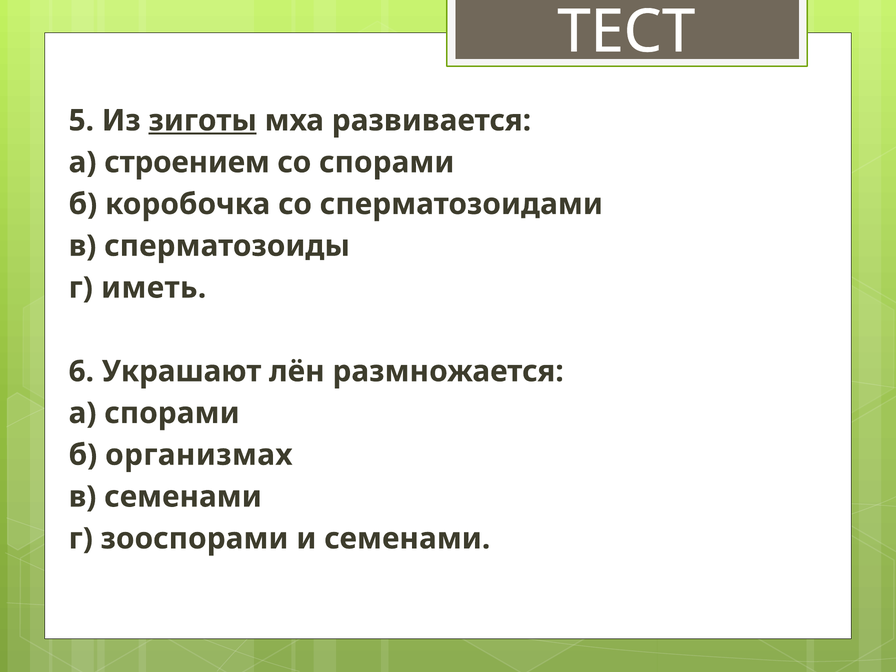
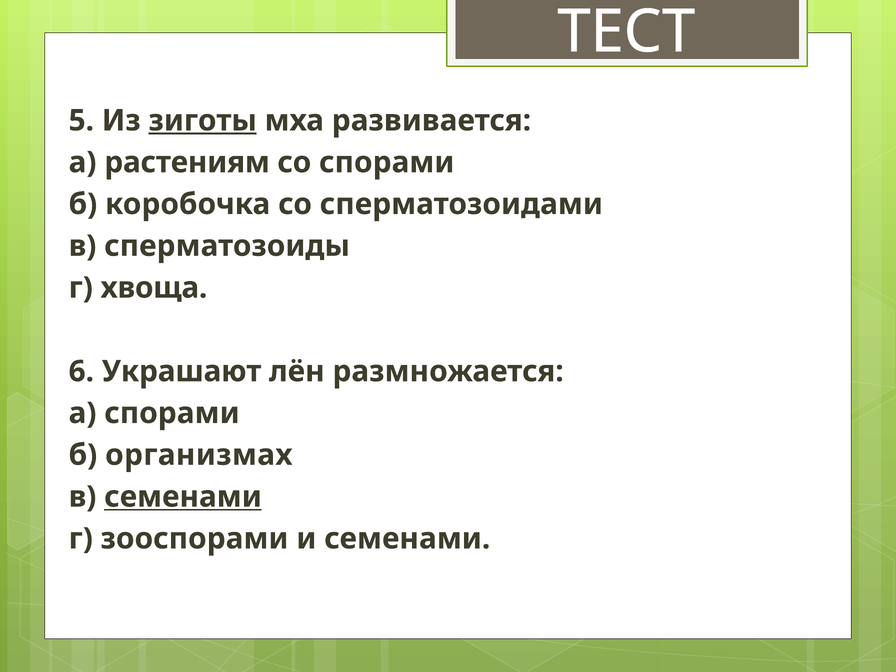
строением: строением -> растениям
иметь: иметь -> хвоща
семенами at (183, 497) underline: none -> present
